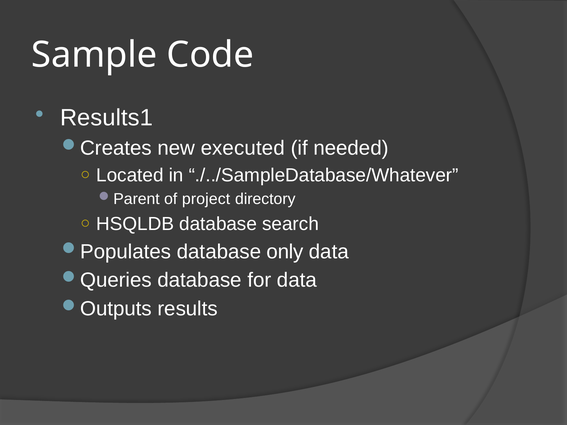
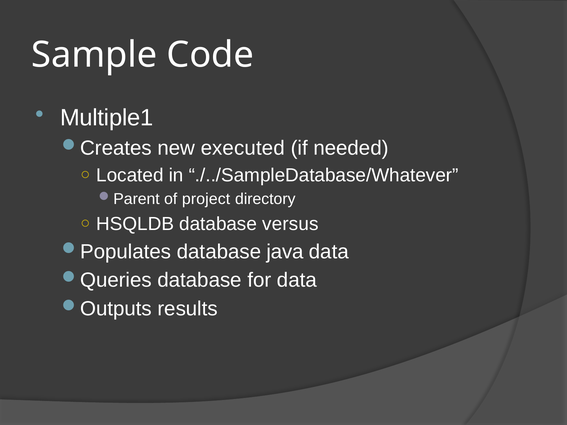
Results1: Results1 -> Multiple1
search: search -> versus
only: only -> java
